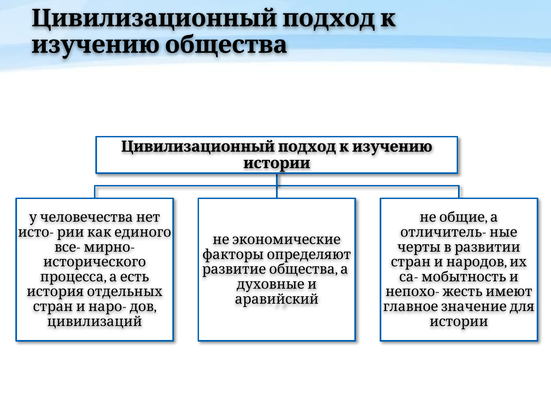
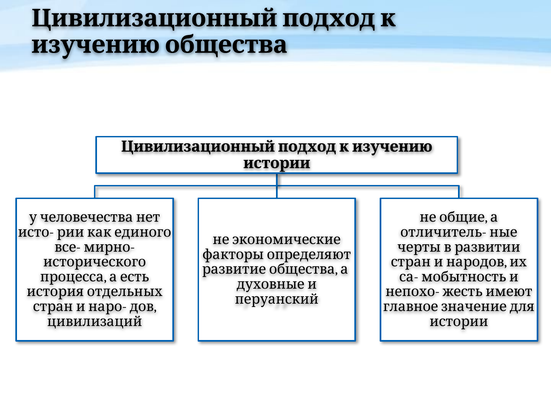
аравийский: аравийский -> перуанский
